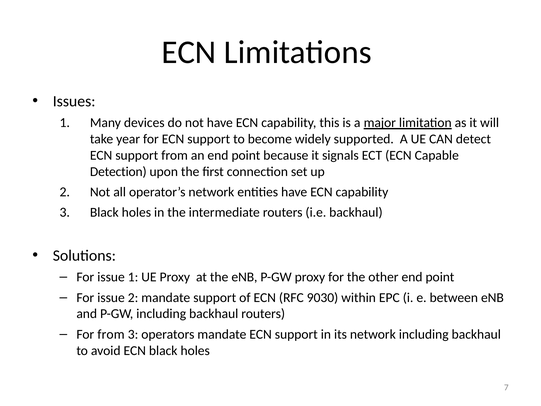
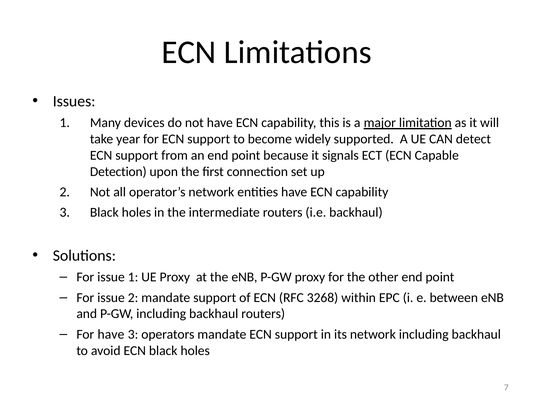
9030: 9030 -> 3268
For from: from -> have
